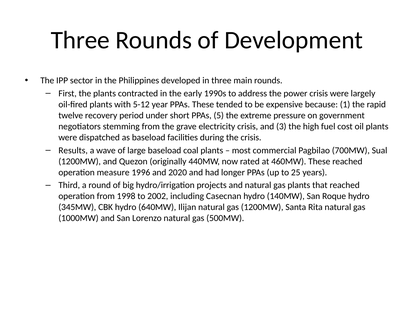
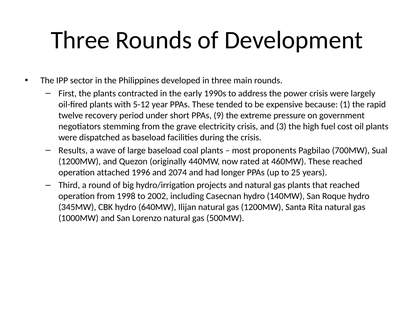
5: 5 -> 9
commercial: commercial -> proponents
measure: measure -> attached
2020: 2020 -> 2074
